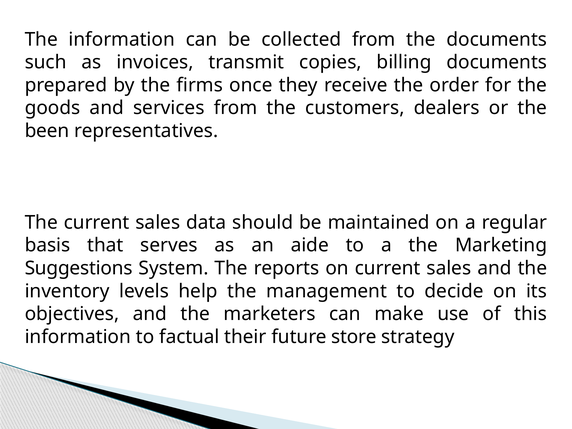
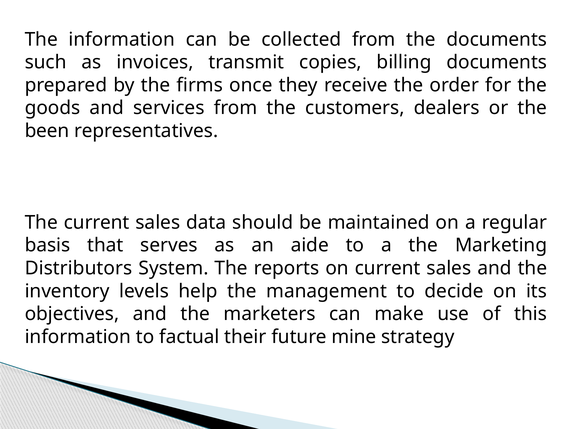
Suggestions: Suggestions -> Distributors
store: store -> mine
